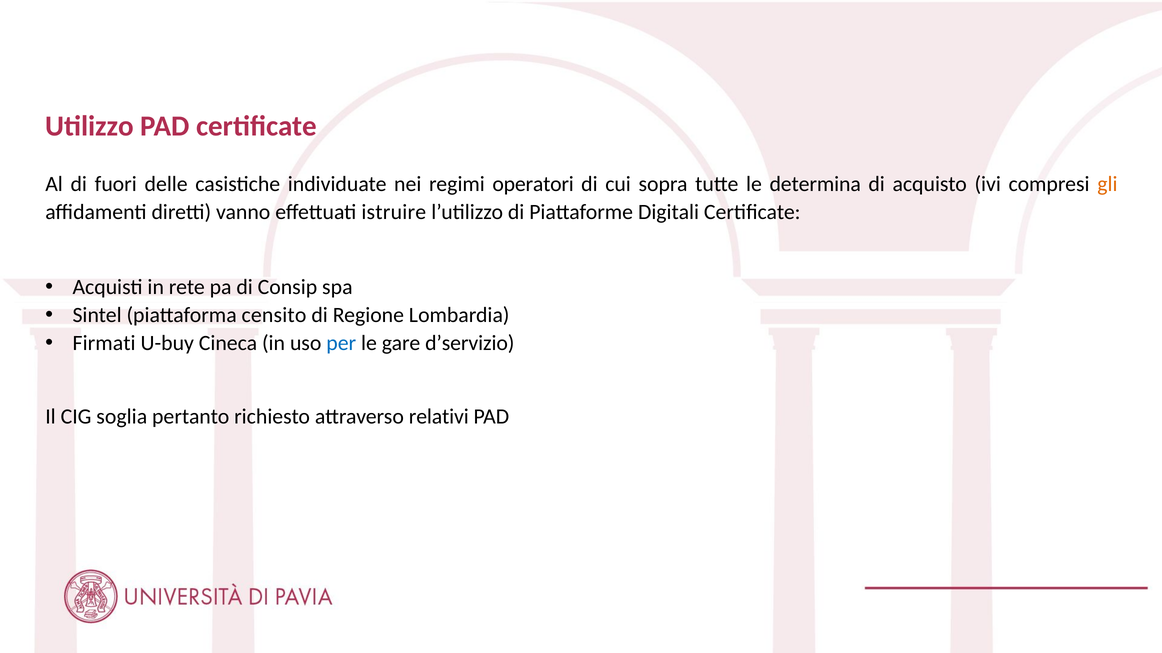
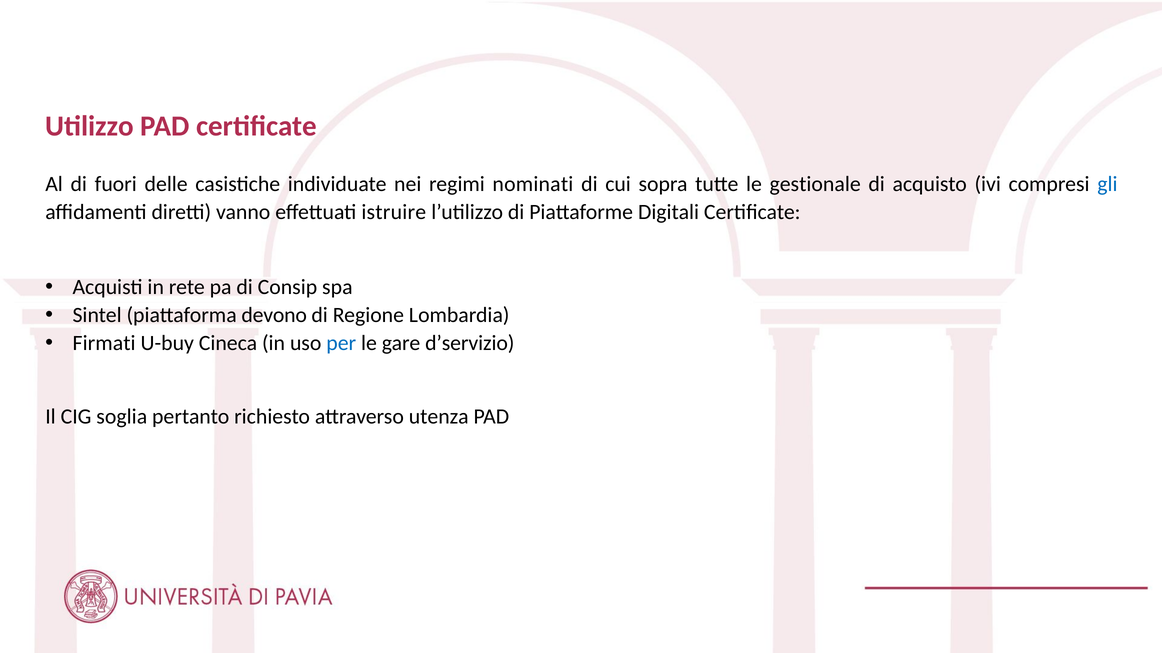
operatori: operatori -> nominati
determina: determina -> gestionale
gli colour: orange -> blue
censito: censito -> devono
relativi: relativi -> utenza
